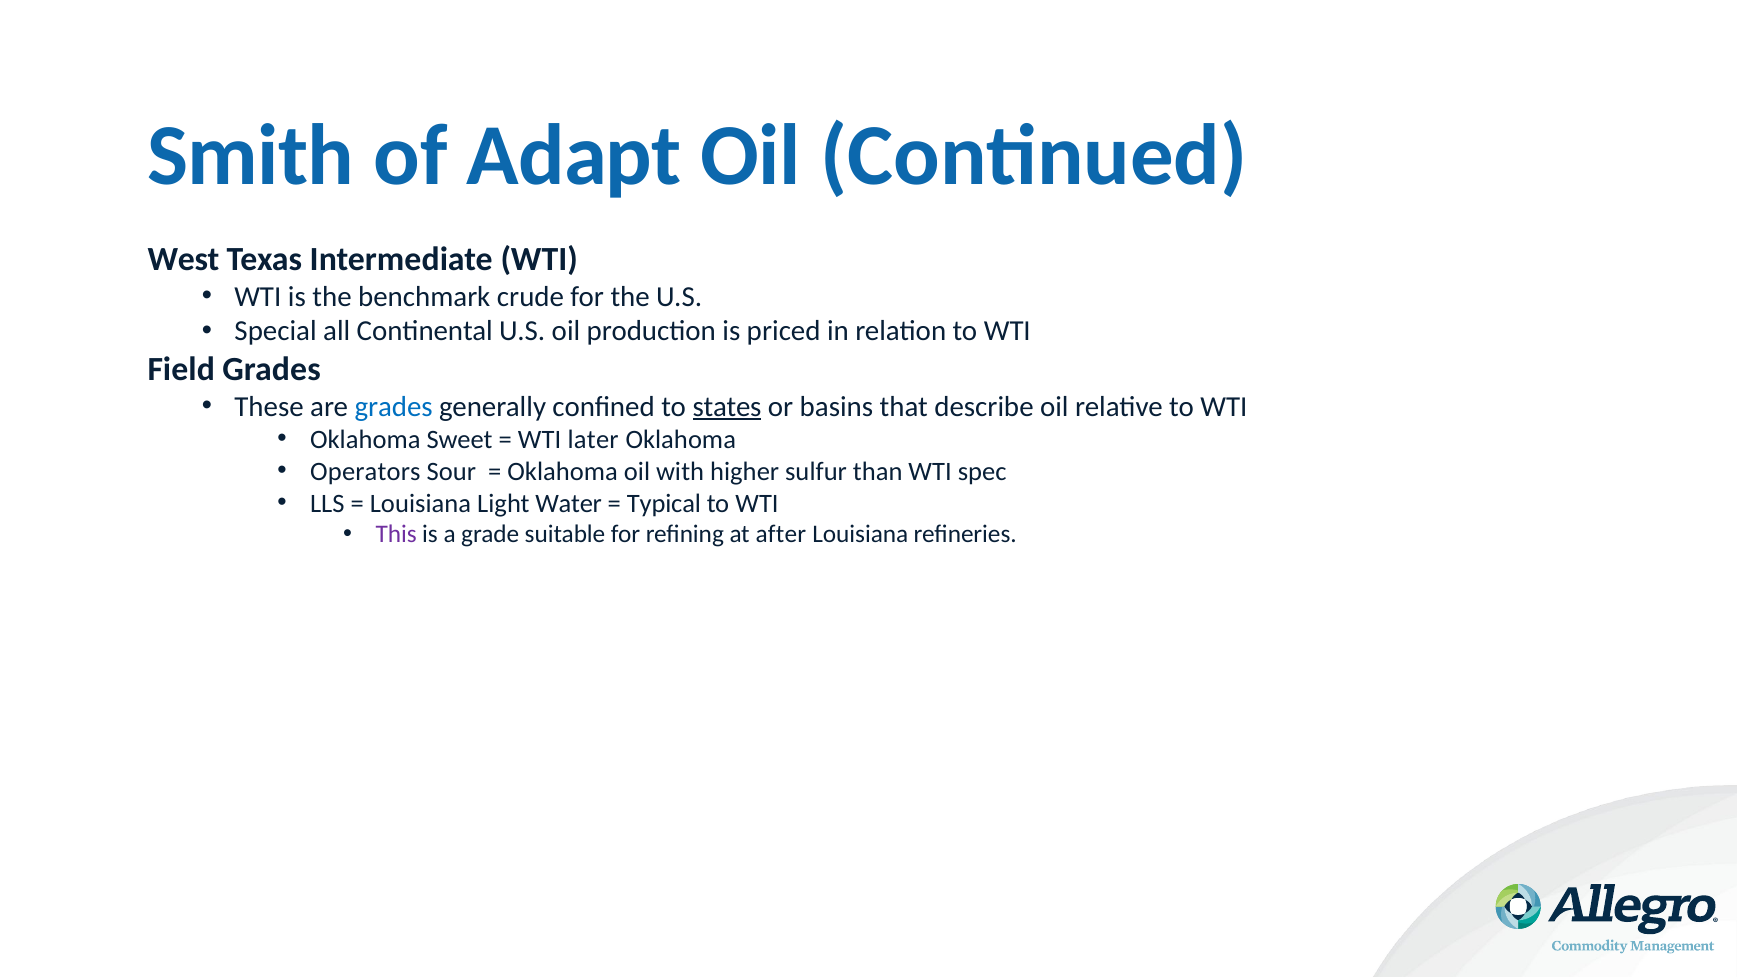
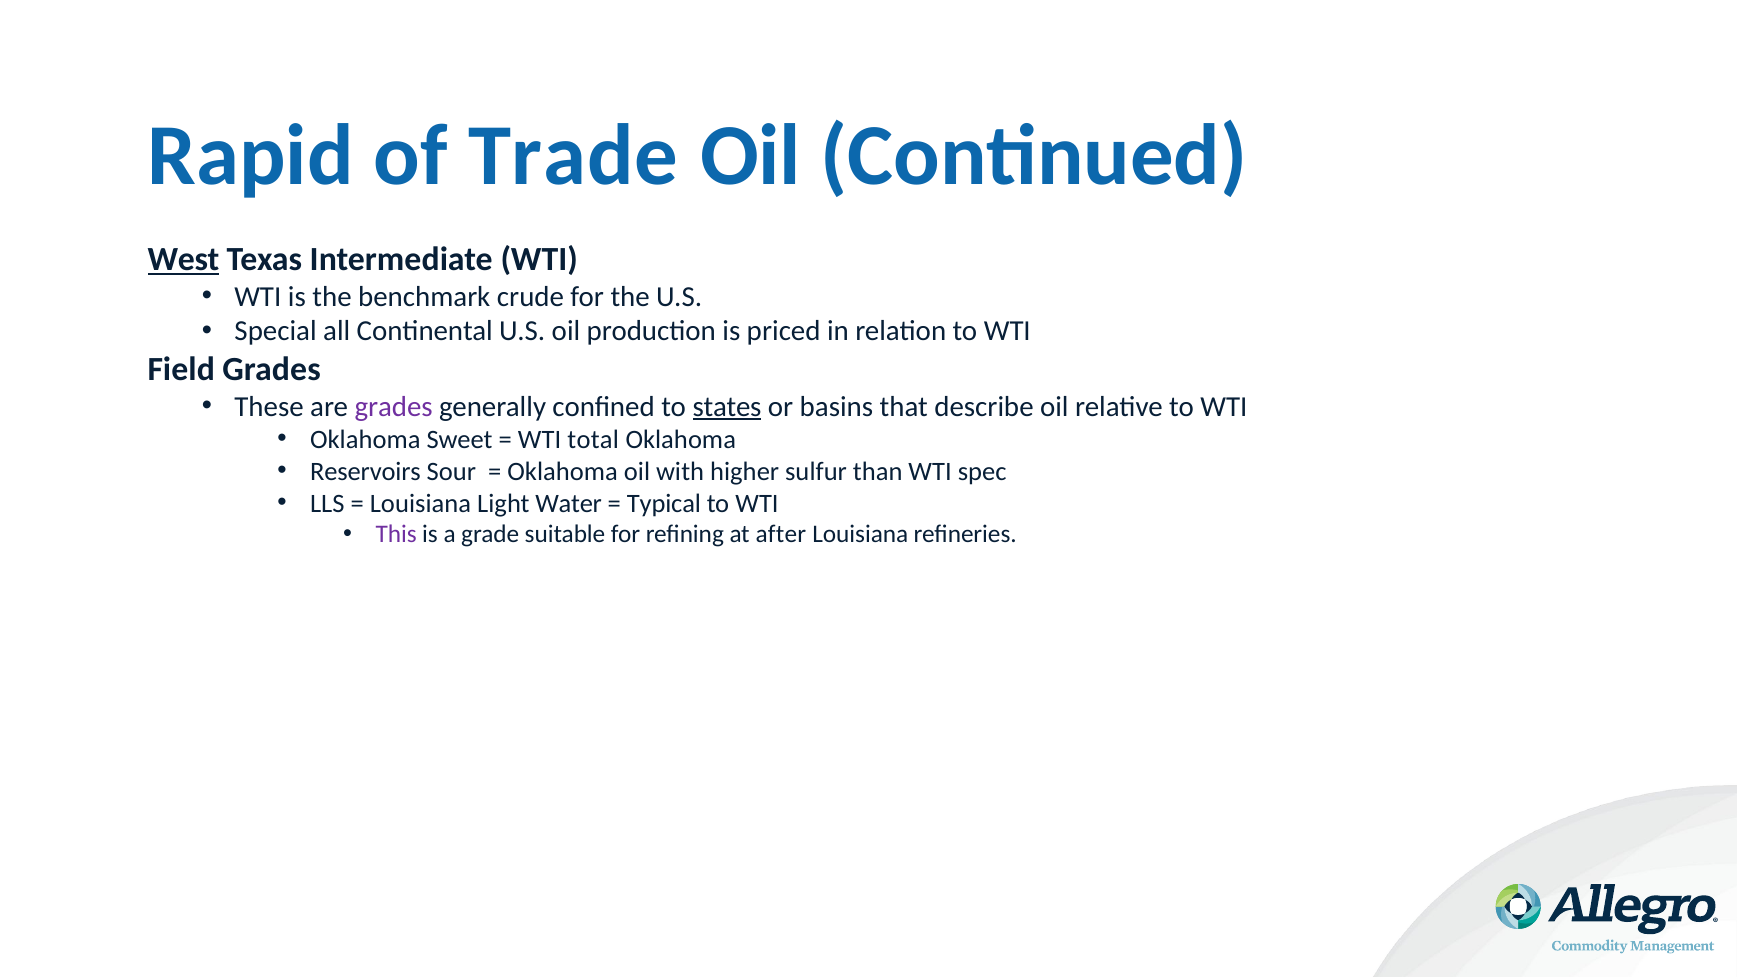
Smith: Smith -> Rapid
Adapt: Adapt -> Trade
West underline: none -> present
grades at (394, 407) colour: blue -> purple
later: later -> total
Operators: Operators -> Reservoirs
